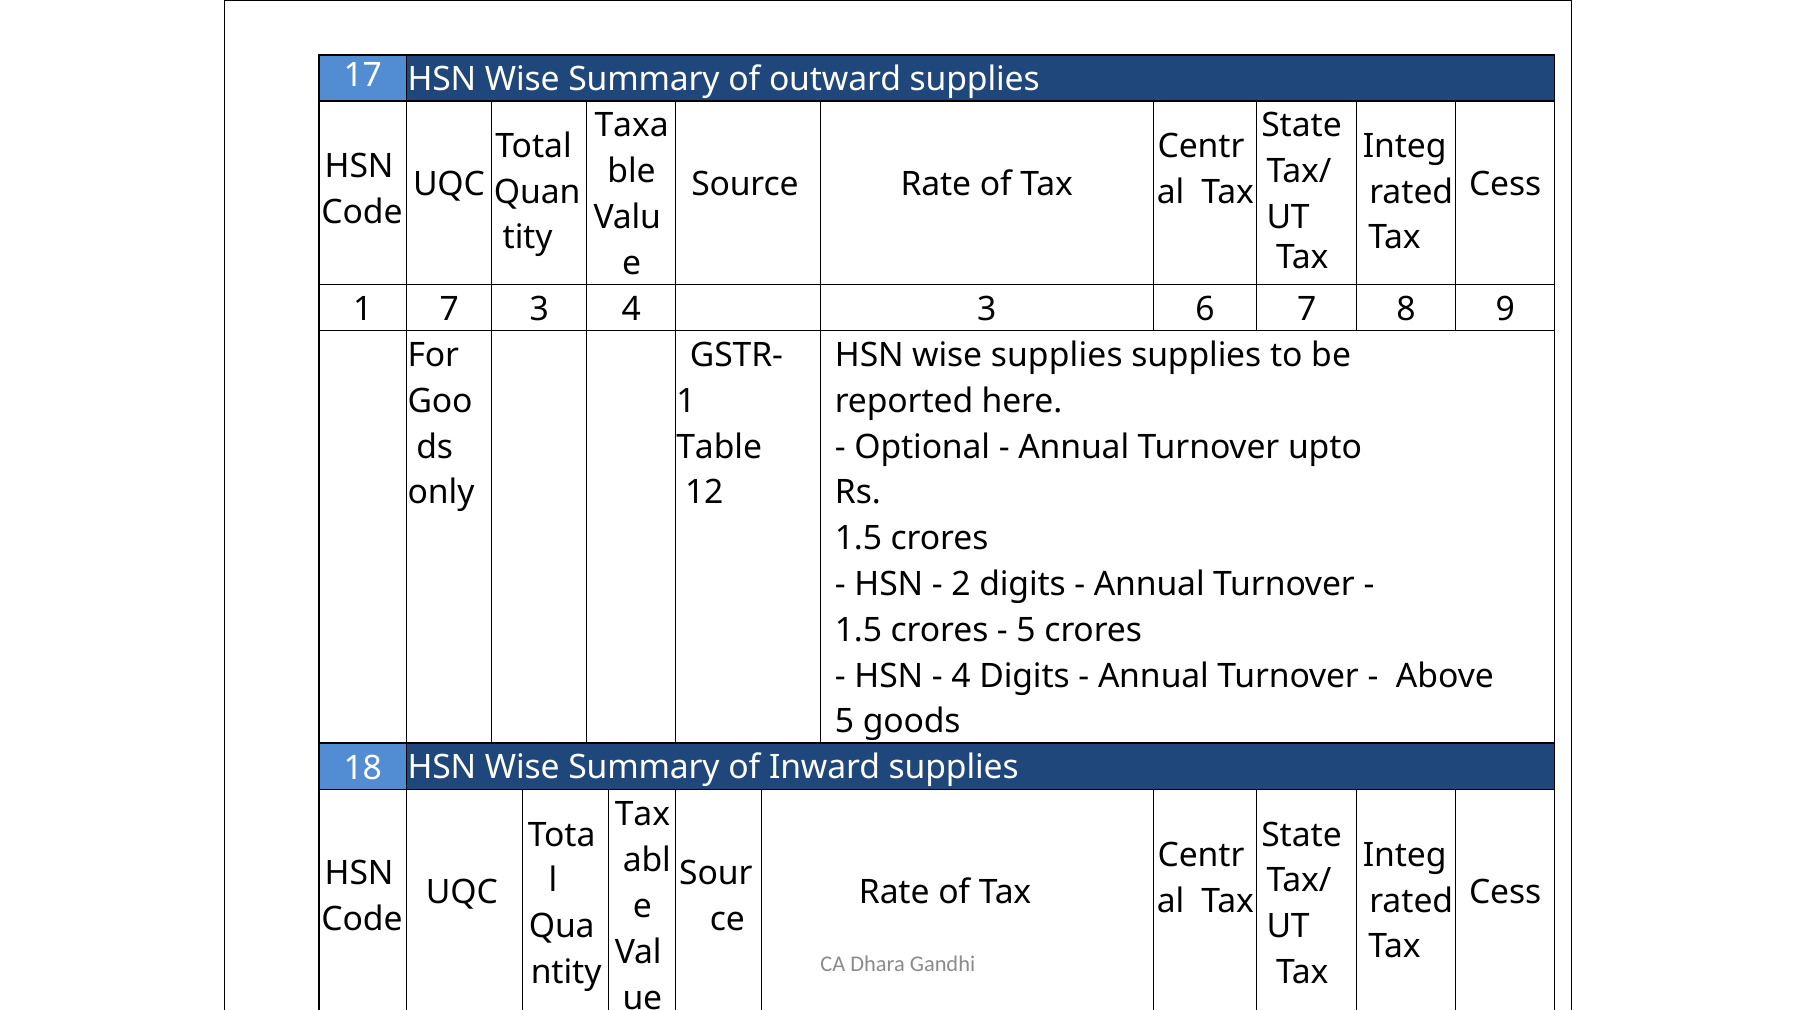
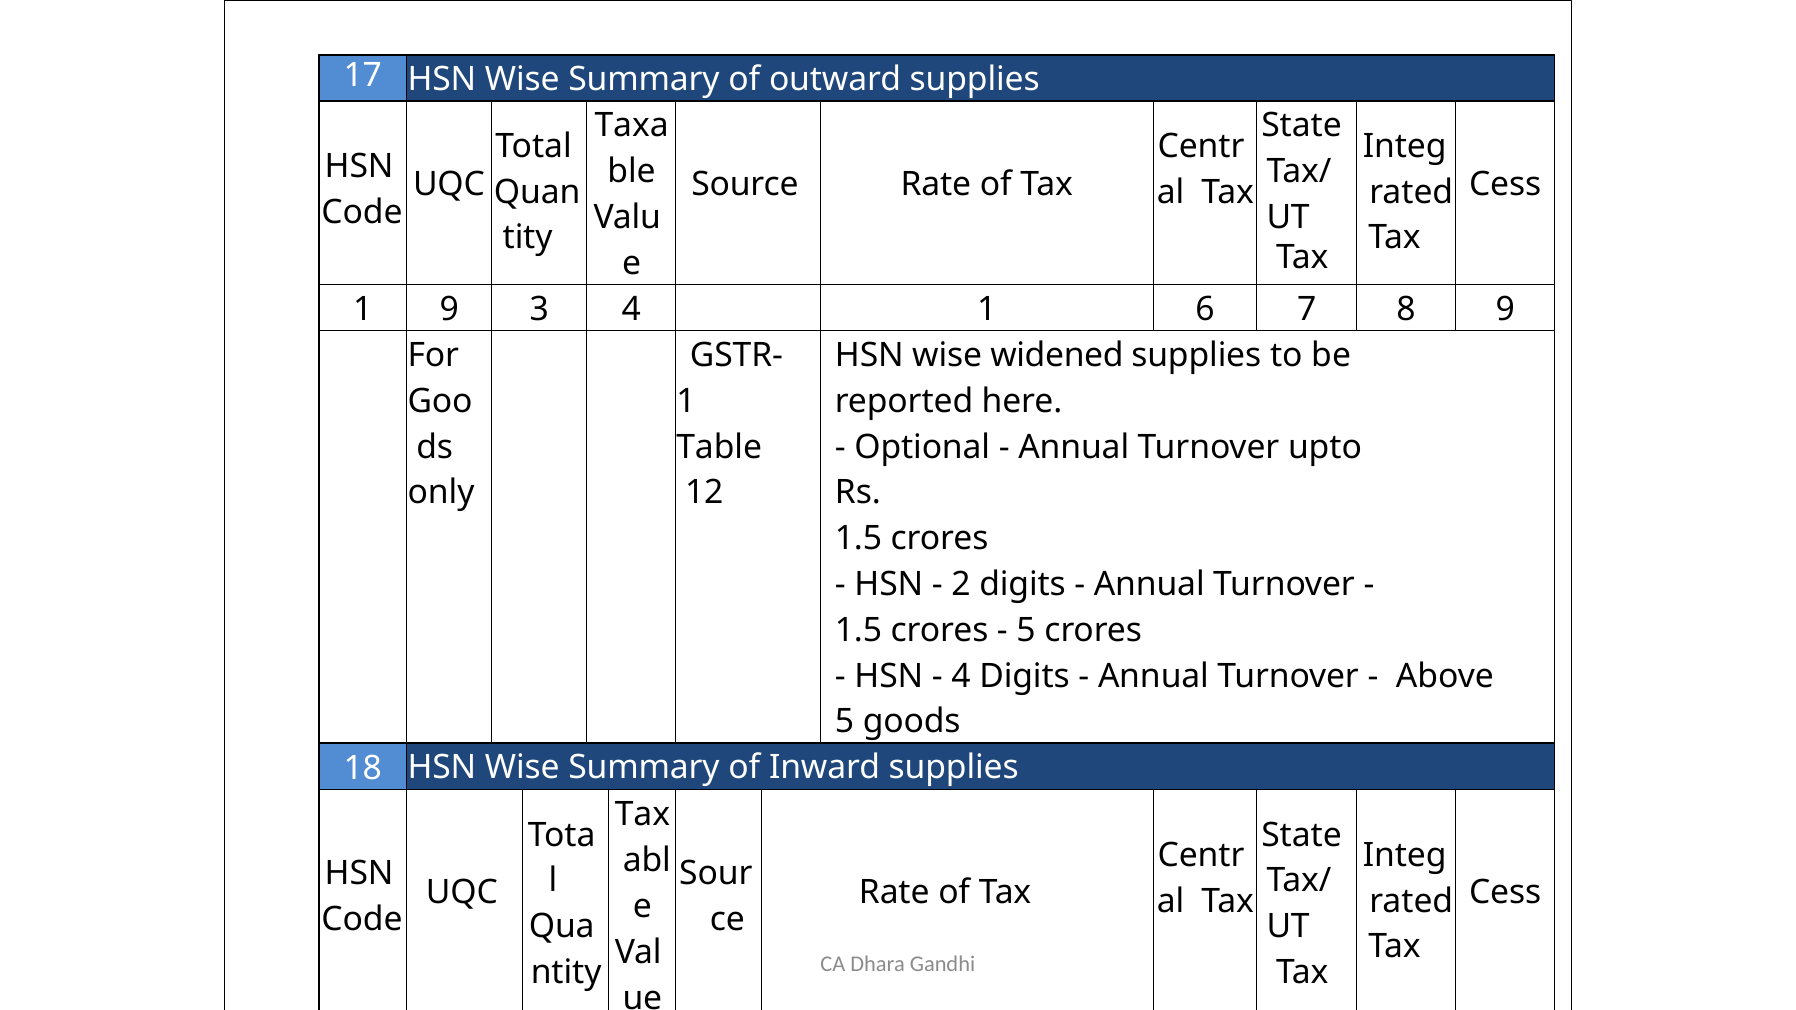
1 7: 7 -> 9
4 3: 3 -> 1
wise supplies: supplies -> widened
